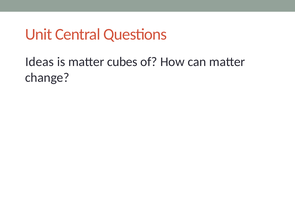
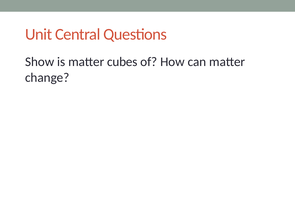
Ideas: Ideas -> Show
